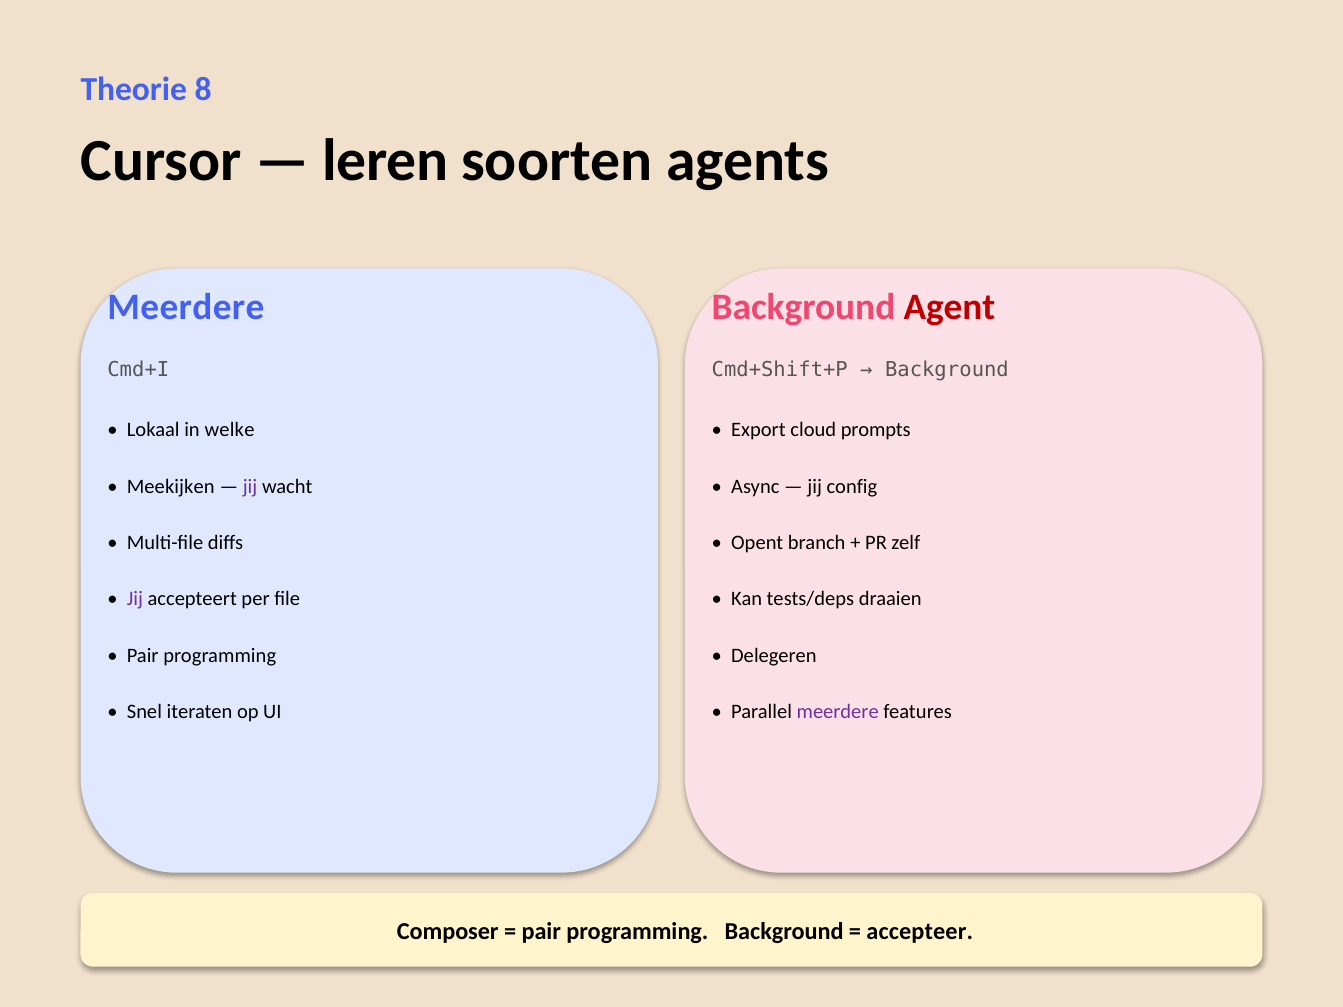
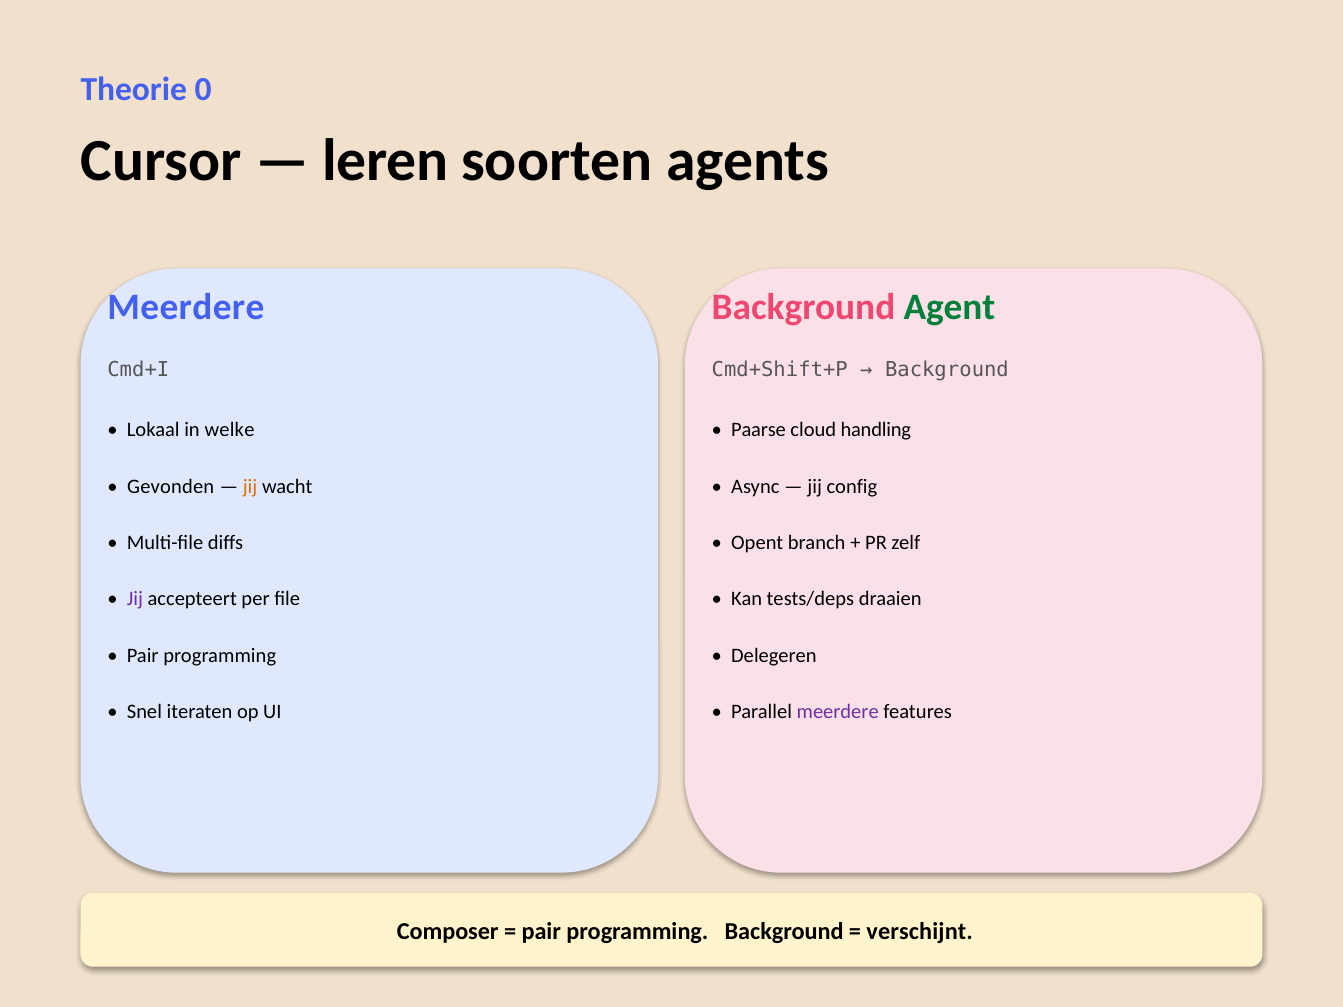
8: 8 -> 0
Agent colour: red -> green
Export: Export -> Paarse
prompts: prompts -> handling
Meekijken: Meekijken -> Gevonden
jij at (250, 486) colour: purple -> orange
accepteer: accepteer -> verschijnt
